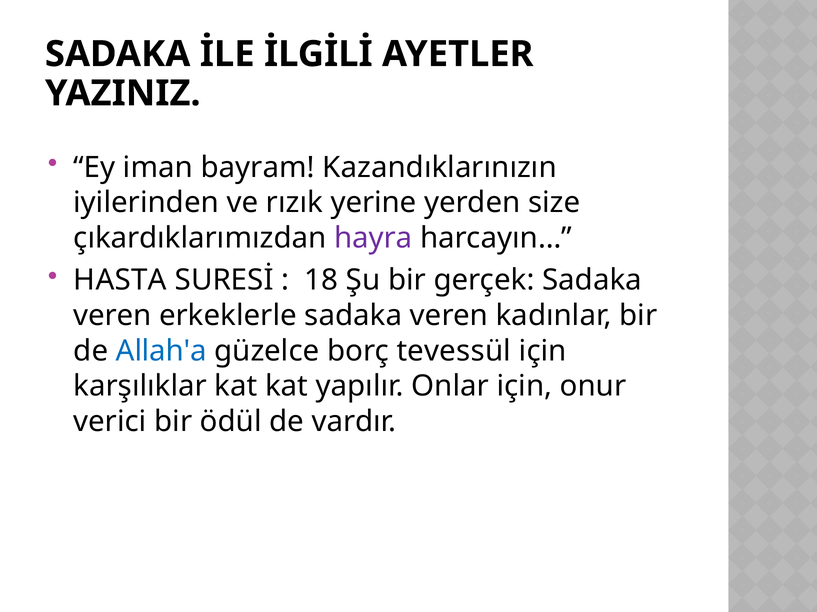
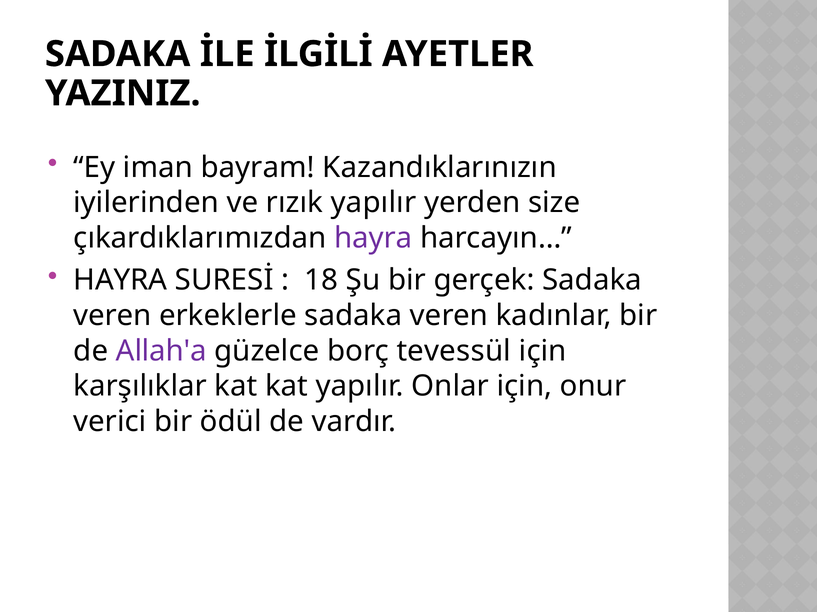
rızık yerine: yerine -> yapılır
HASTA at (120, 281): HASTA -> HAYRA
Allah'a colour: blue -> purple
